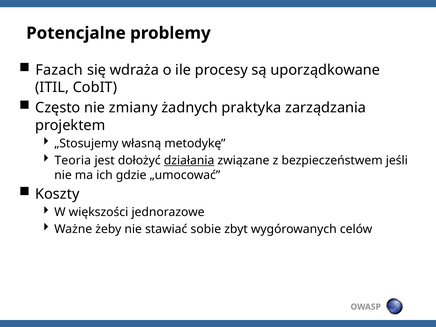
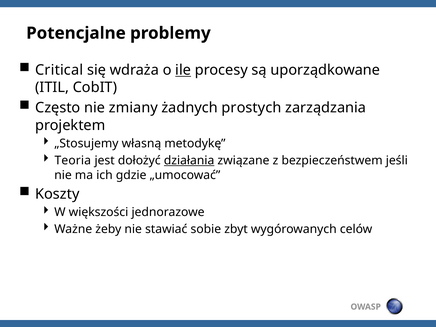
Fazach: Fazach -> Critical
ile underline: none -> present
praktyka: praktyka -> prostych
